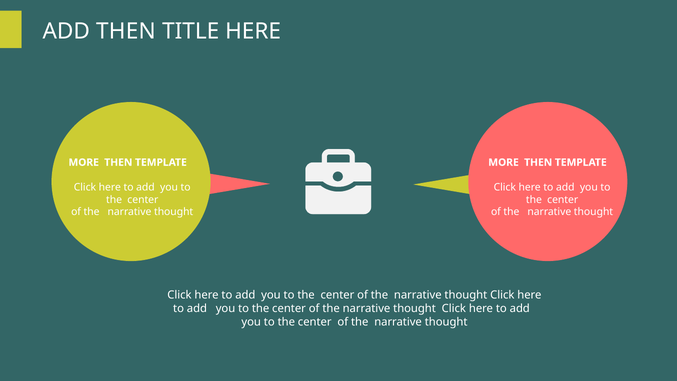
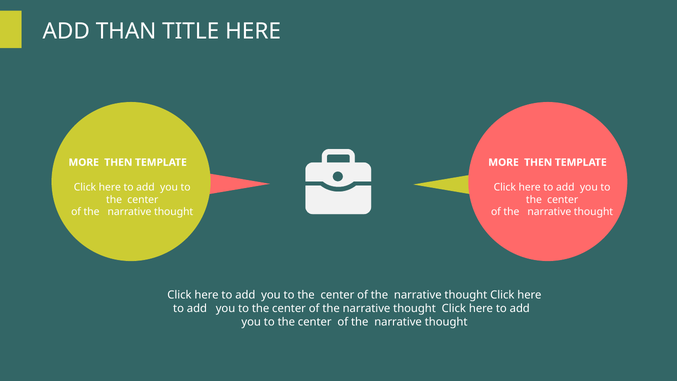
ADD THEN: THEN -> THAN
